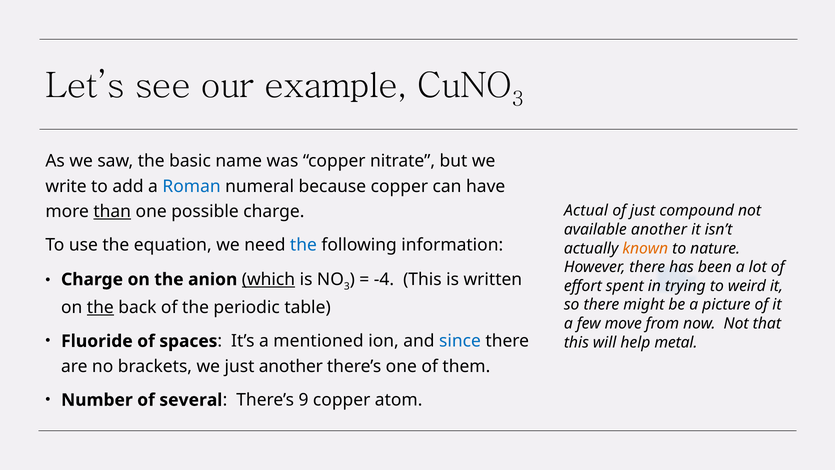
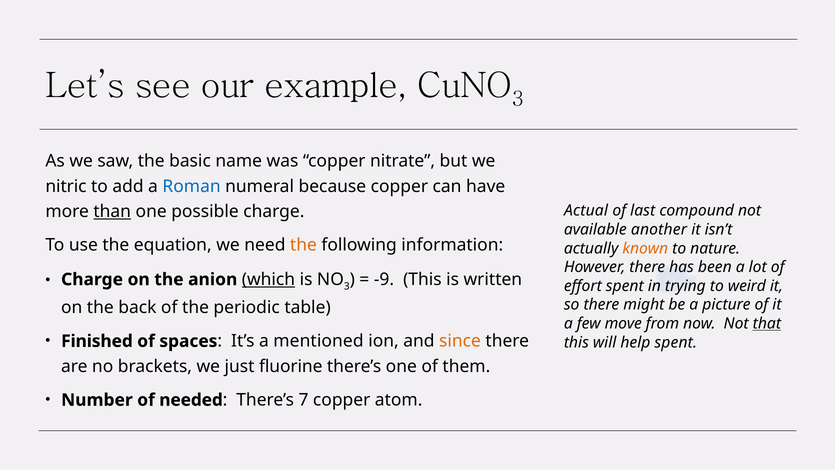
write: write -> nitric
of just: just -> last
the at (303, 245) colour: blue -> orange
-4: -4 -> -9
the at (100, 307) underline: present -> none
that underline: none -> present
Fluoride: Fluoride -> Finished
since colour: blue -> orange
help metal: metal -> spent
just another: another -> fluorine
several: several -> needed
9: 9 -> 7
